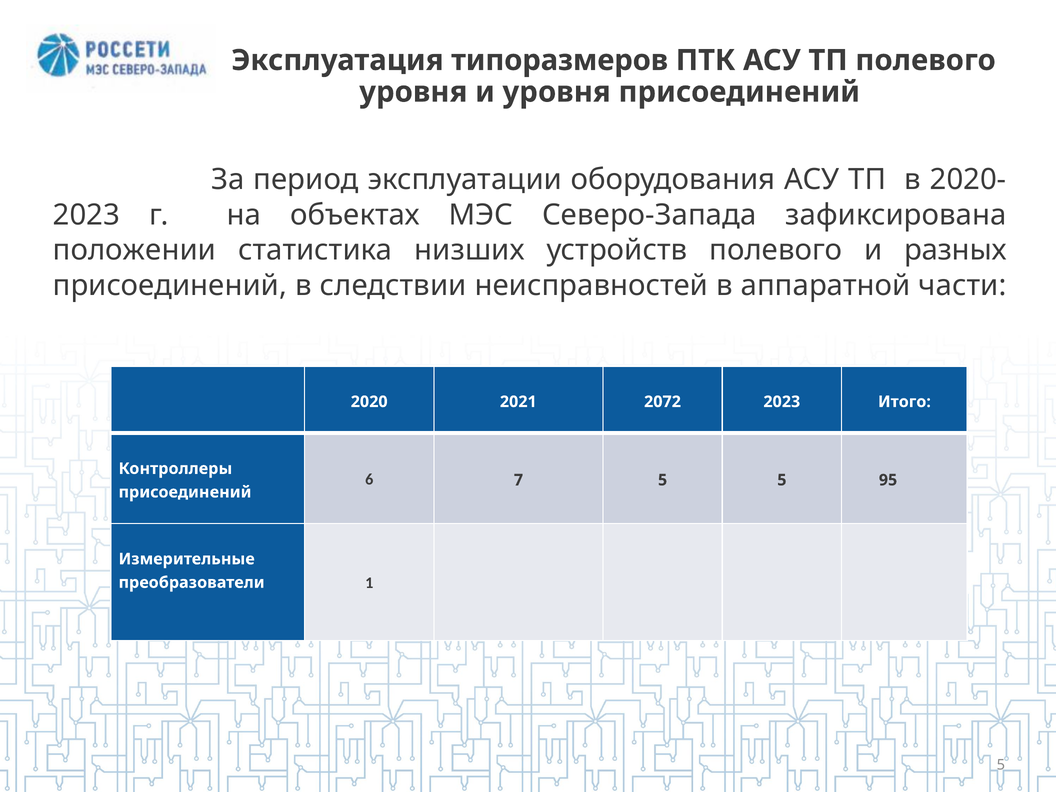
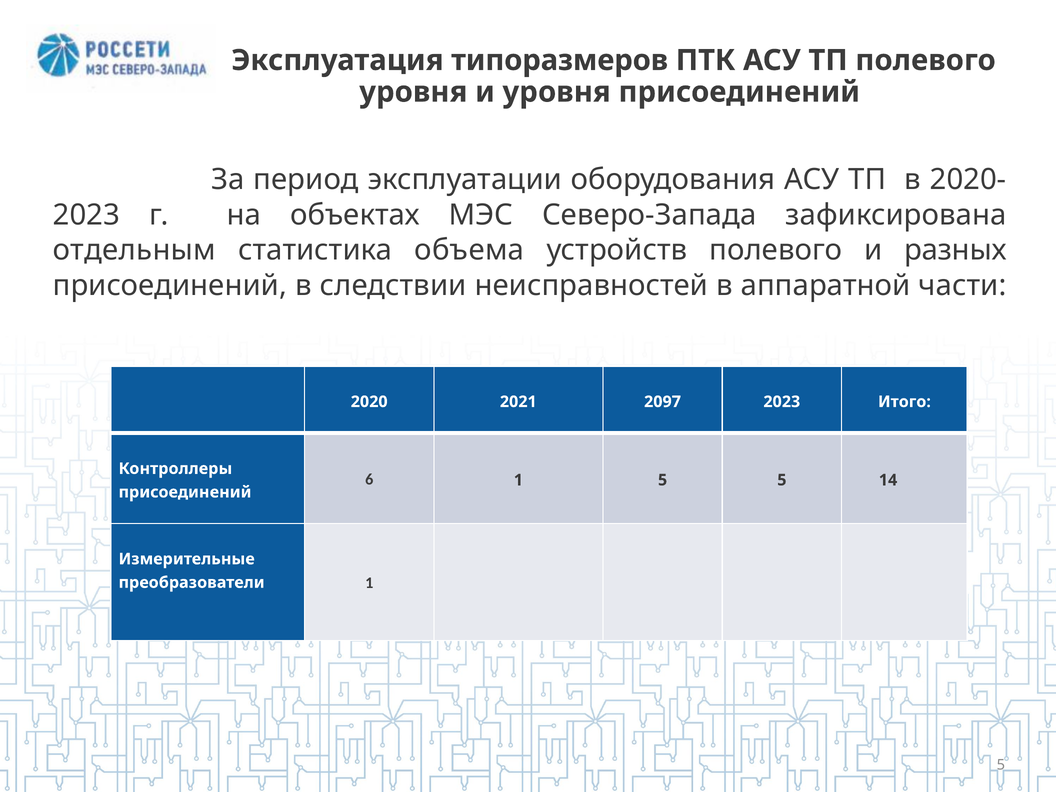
положении: положении -> отдельным
низших: низших -> объема
2072: 2072 -> 2097
6 7: 7 -> 1
95: 95 -> 14
